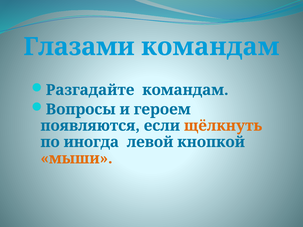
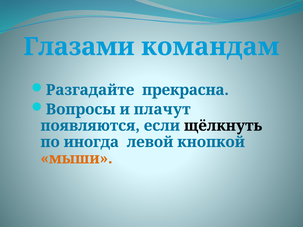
Разгадайте командам: командам -> прекрасна
героем: героем -> плачут
щёлкнуть colour: orange -> black
